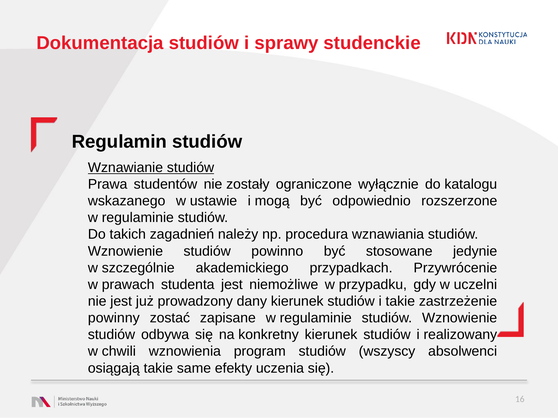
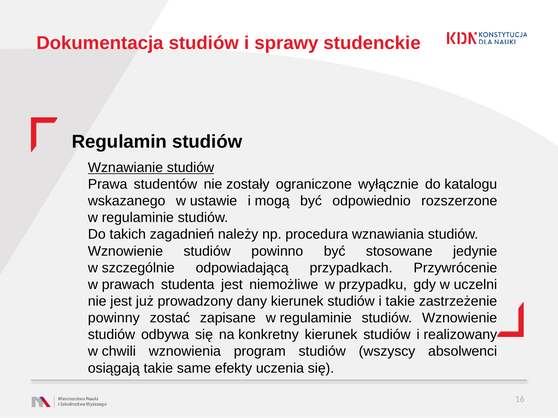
akademickiego: akademickiego -> odpowiadającą
